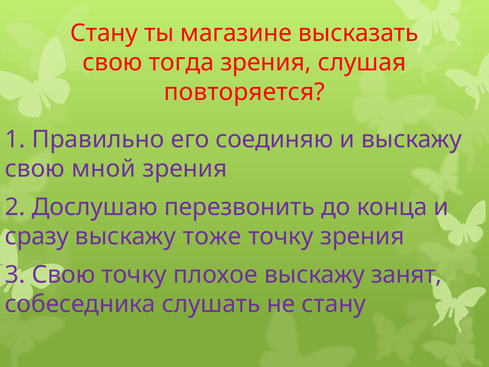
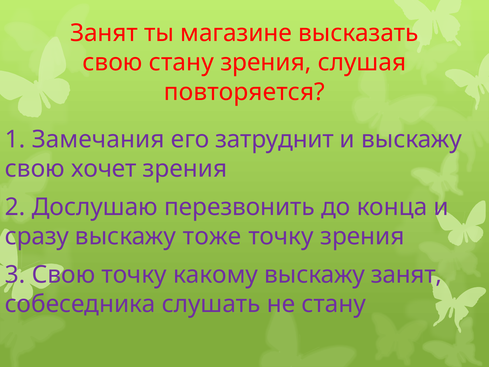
Стану at (104, 33): Стану -> Занят
свою тогда: тогда -> стану
Правильно: Правильно -> Замечания
соединяю: соединяю -> затруднит
мной: мной -> хочет
плохое: плохое -> какому
